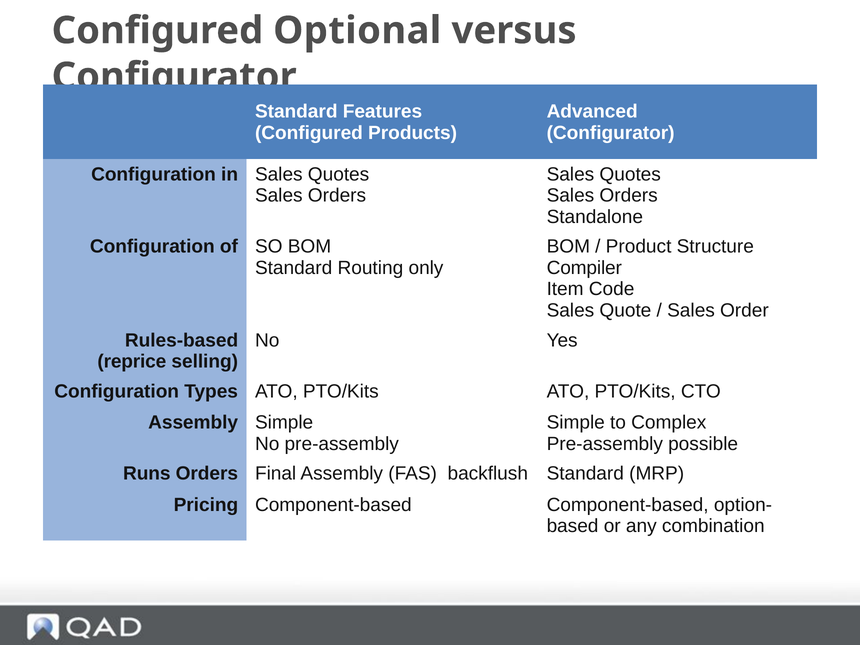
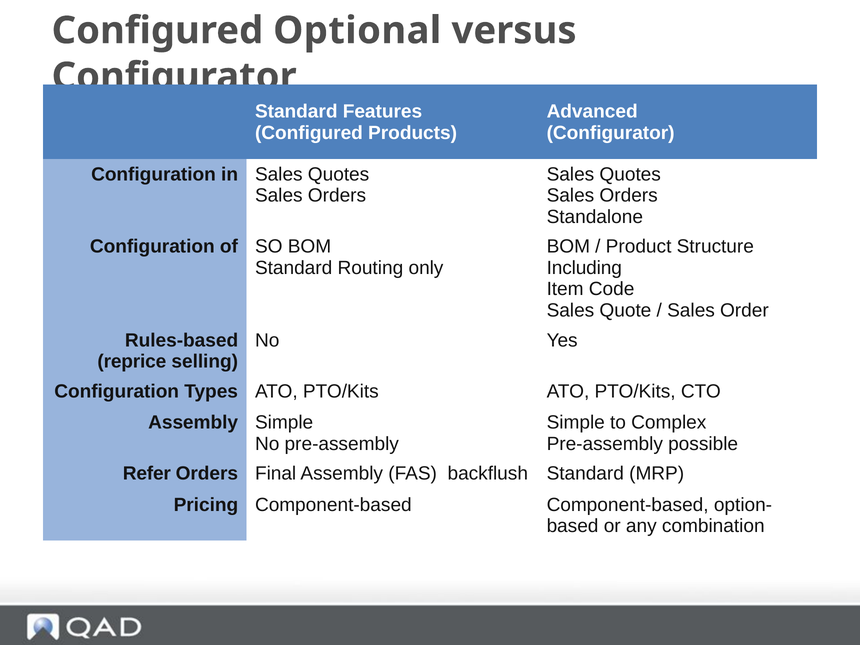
Compiler: Compiler -> Including
Runs: Runs -> Refer
